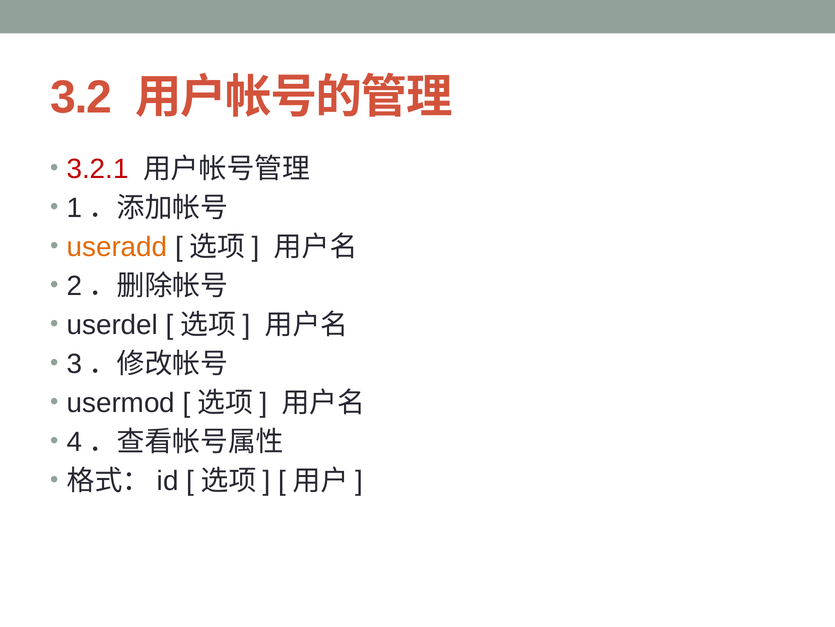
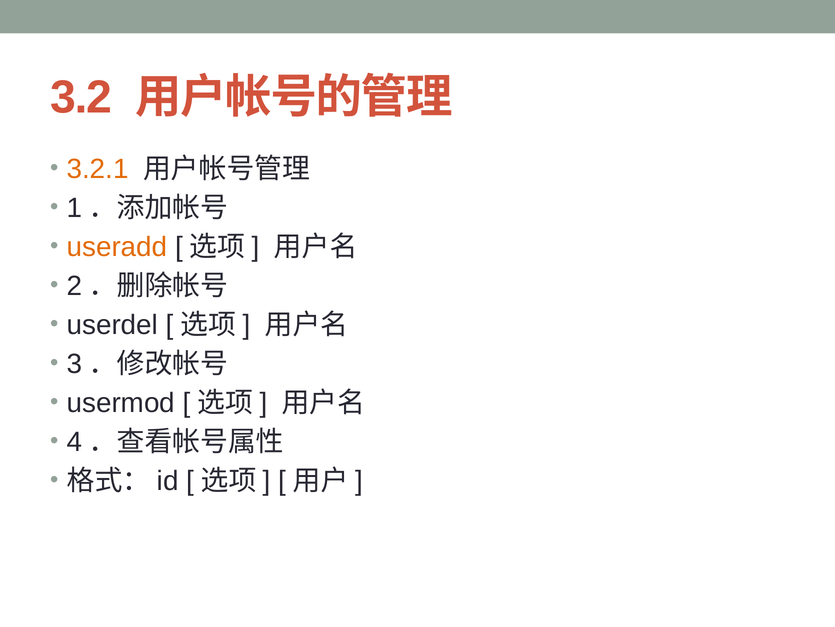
3.2.1 colour: red -> orange
